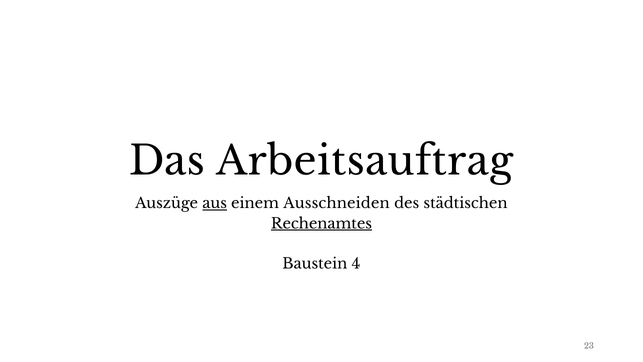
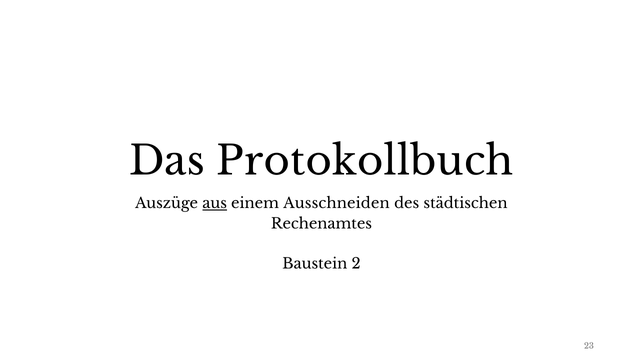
Arbeitsauftrag: Arbeitsauftrag -> Protokollbuch
Rechenamtes underline: present -> none
4: 4 -> 2
